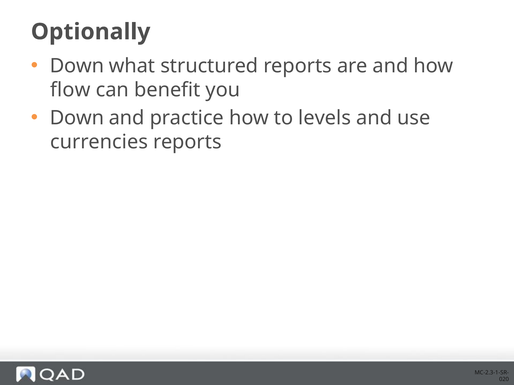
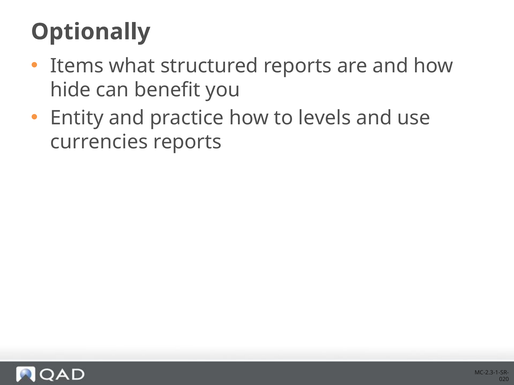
Down at (77, 66): Down -> Items
flow: flow -> hide
Down at (77, 118): Down -> Entity
